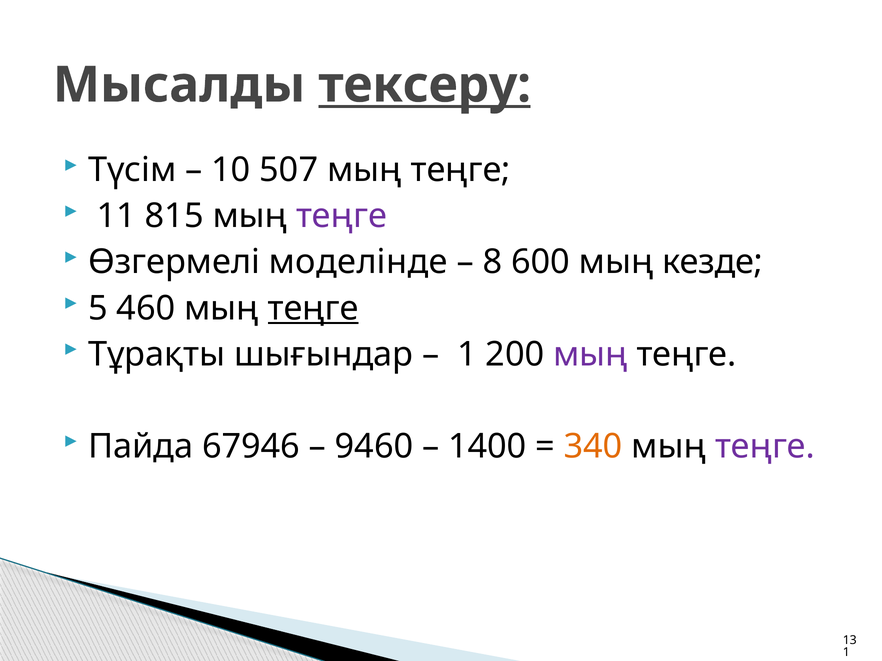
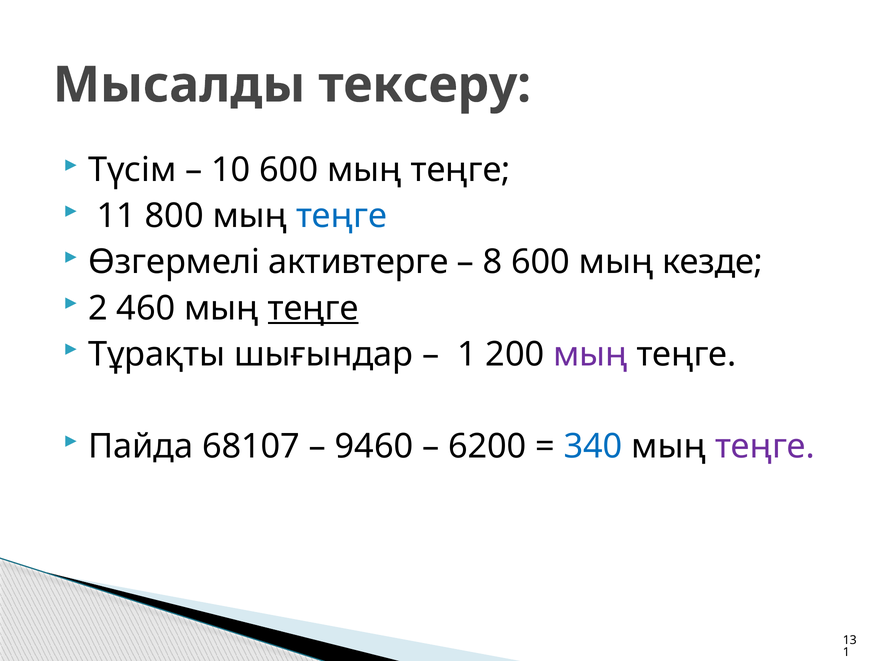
тексеру underline: present -> none
10 507: 507 -> 600
815: 815 -> 800
теңге at (342, 216) colour: purple -> blue
моделінде: моделінде -> активтерге
5: 5 -> 2
67946: 67946 -> 68107
1400: 1400 -> 6200
340 colour: orange -> blue
